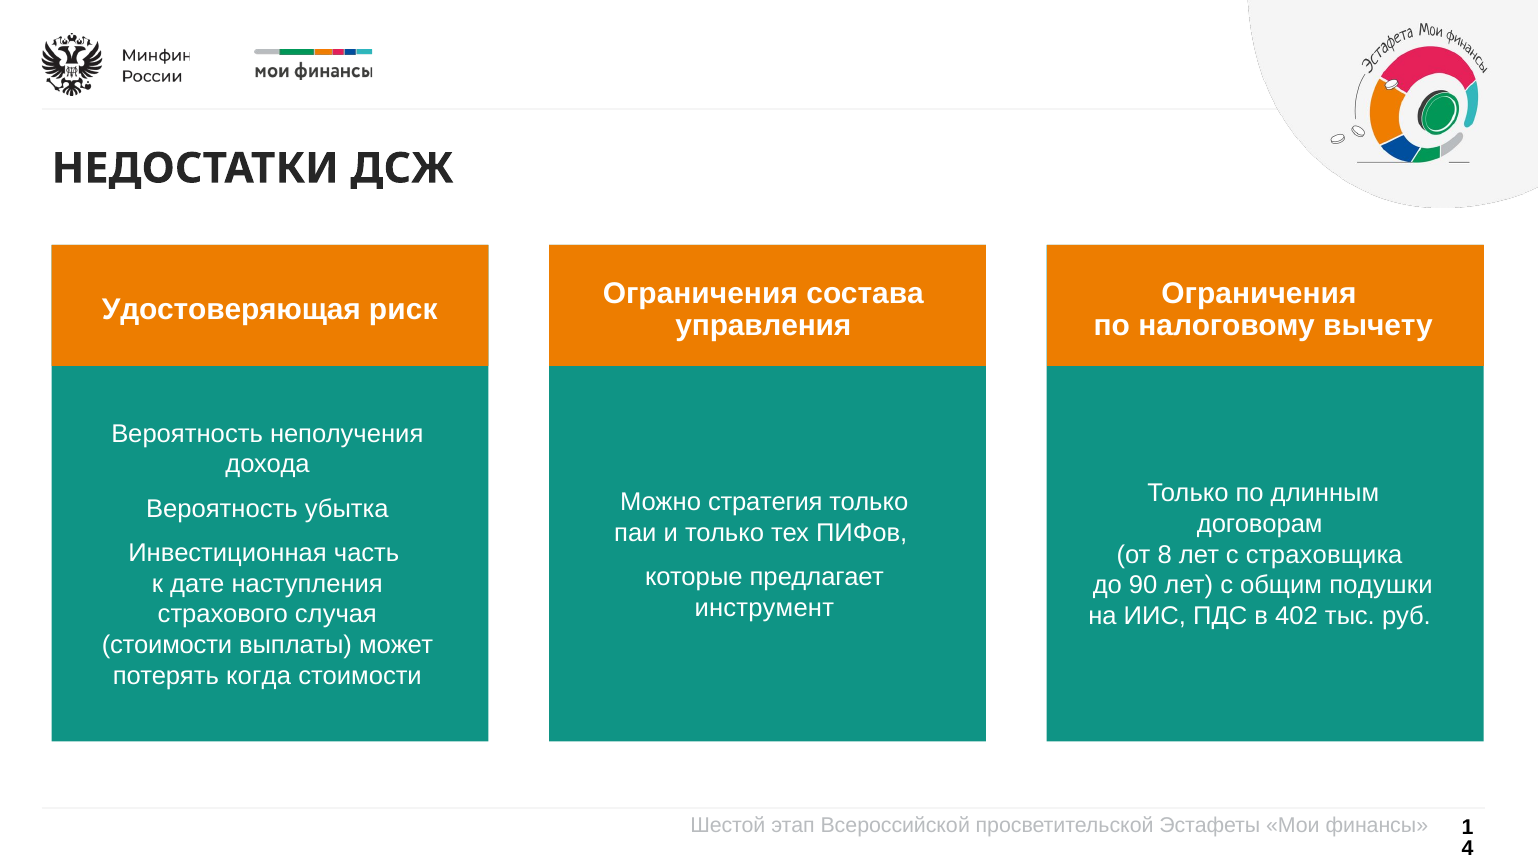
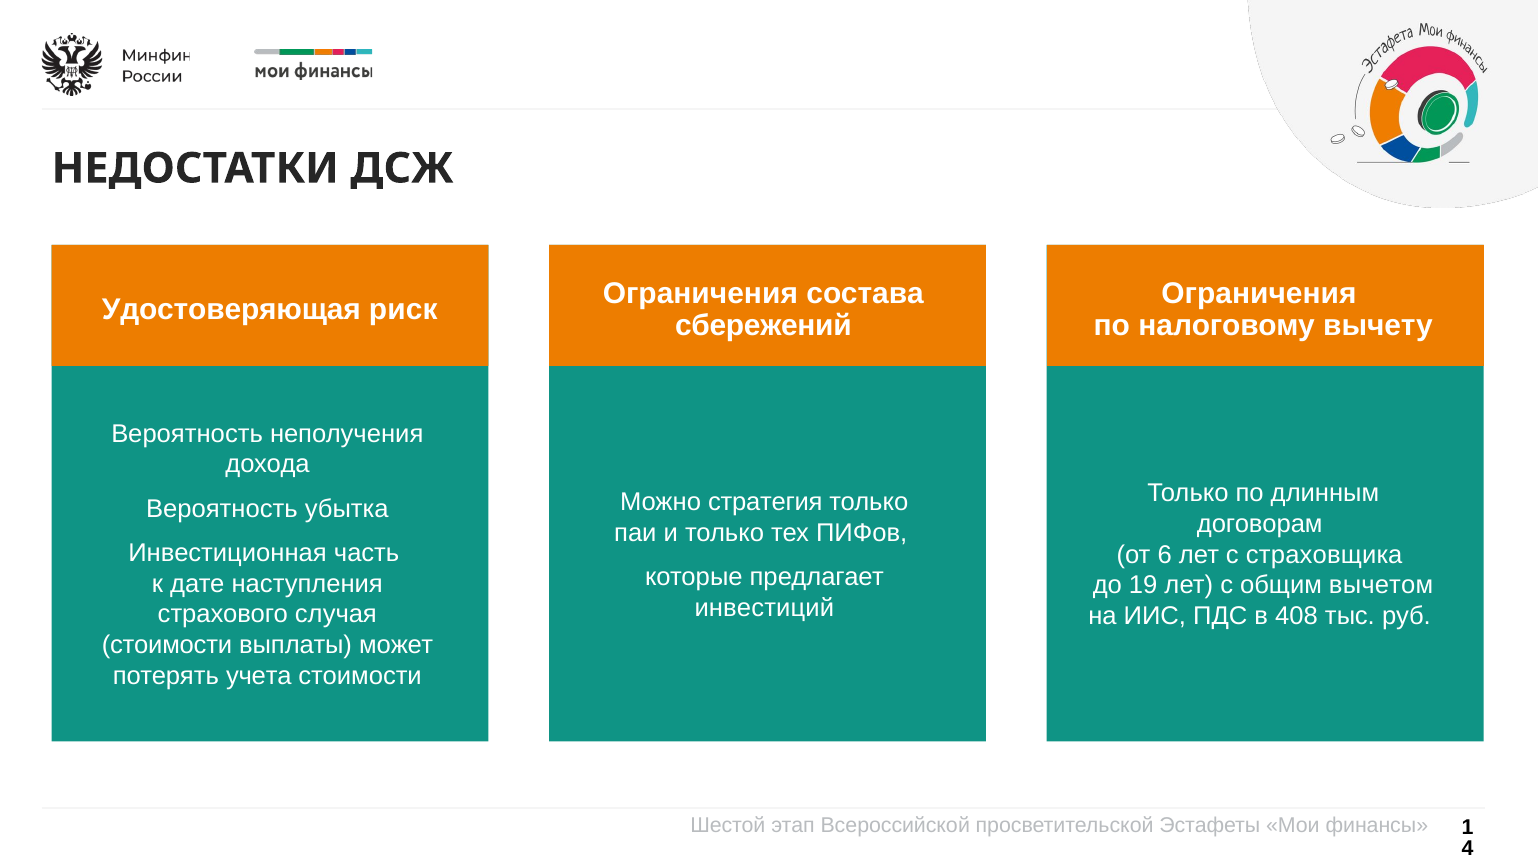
управления: управления -> сбережений
8: 8 -> 6
90: 90 -> 19
подушки: подушки -> вычетом
инструмент: инструмент -> инвестиций
402: 402 -> 408
когда: когда -> учета
